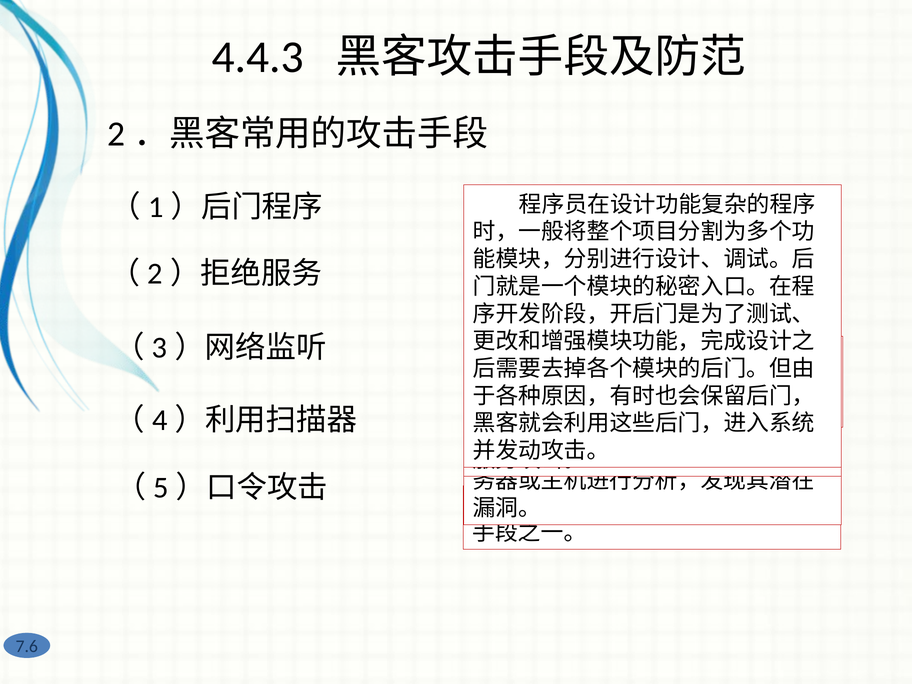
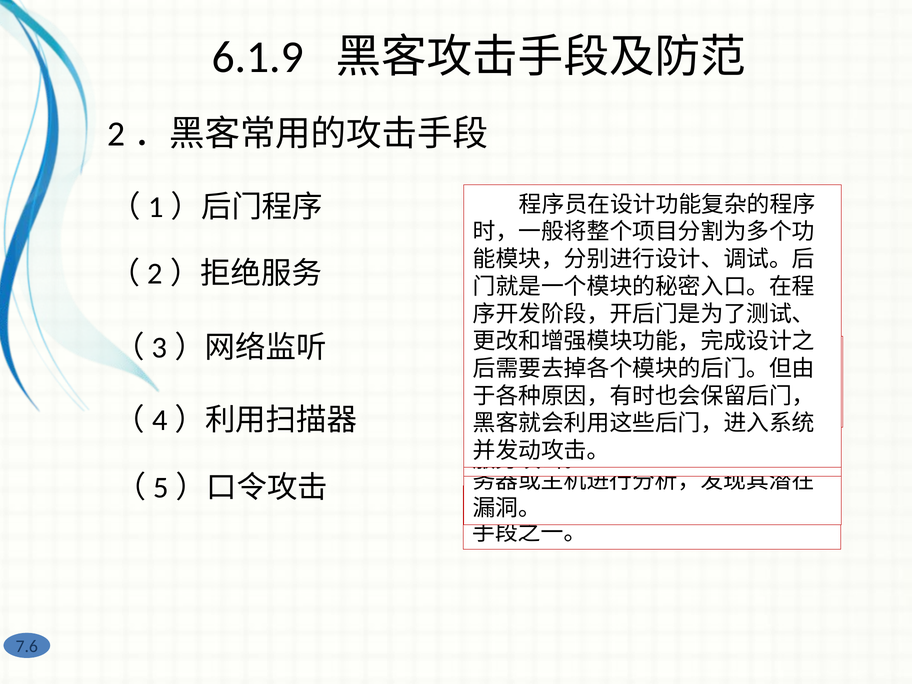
4.4.3: 4.4.3 -> 6.1.9
